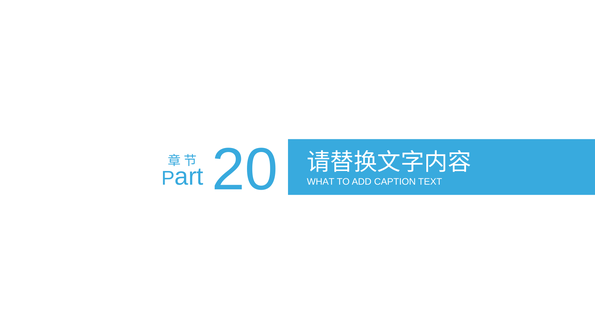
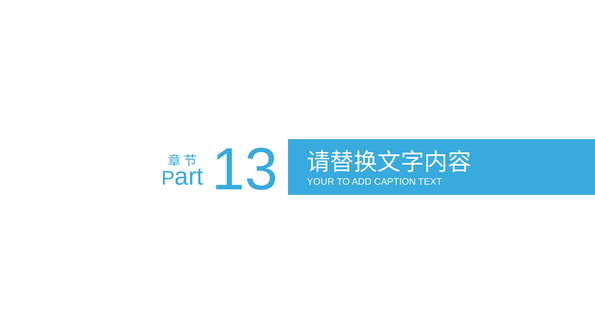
20: 20 -> 13
WHAT: WHAT -> YOUR
